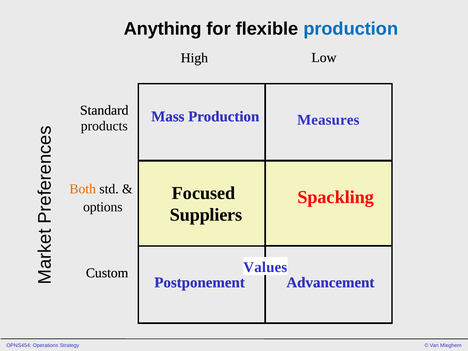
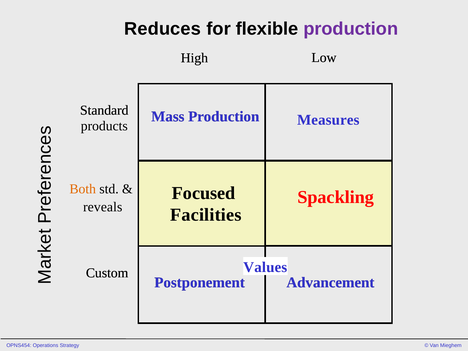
Anything: Anything -> Reduces
production at (351, 29) colour: blue -> purple
options: options -> reveals
Suppliers: Suppliers -> Facilities
